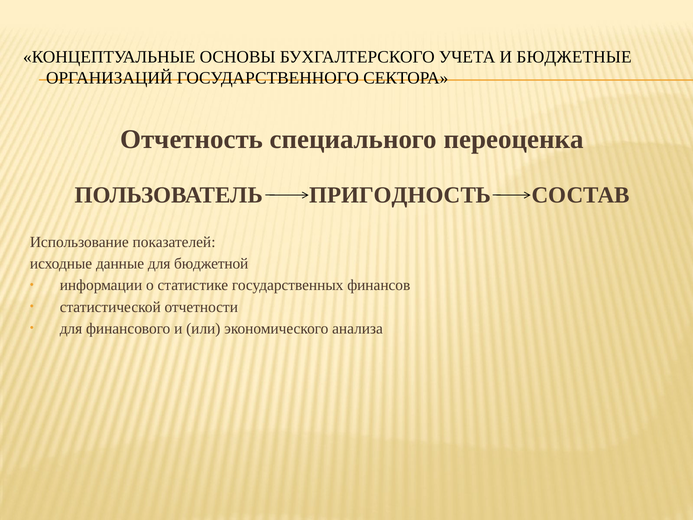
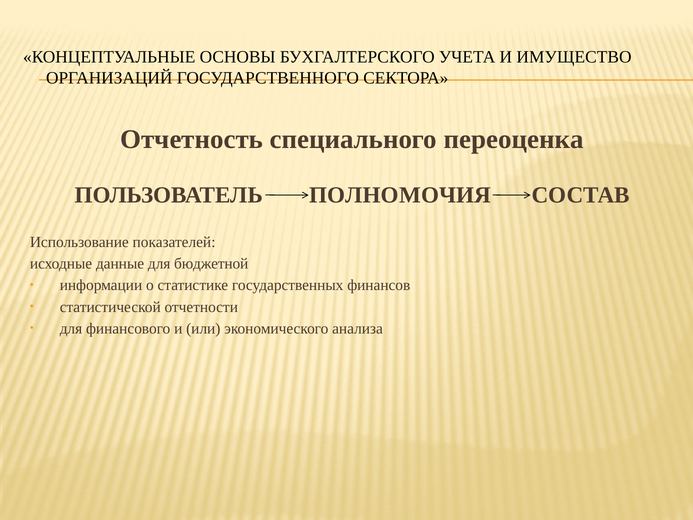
БЮДЖЕТНЫЕ: БЮДЖЕТНЫЕ -> ИМУЩЕСТВО
ПРИГОДНОСТЬ: ПРИГОДНОСТЬ -> ПОЛНОМОЧИЯ
